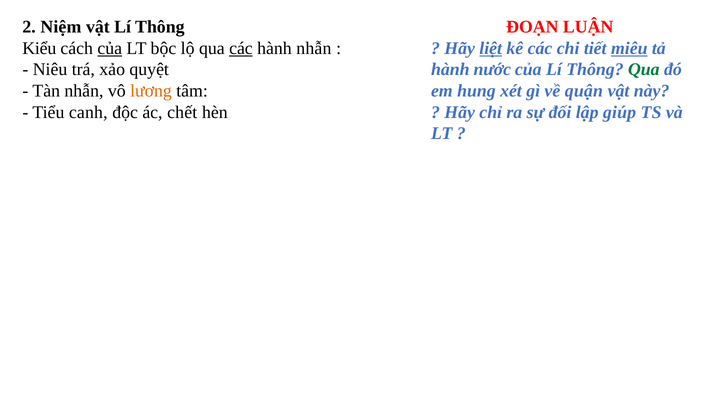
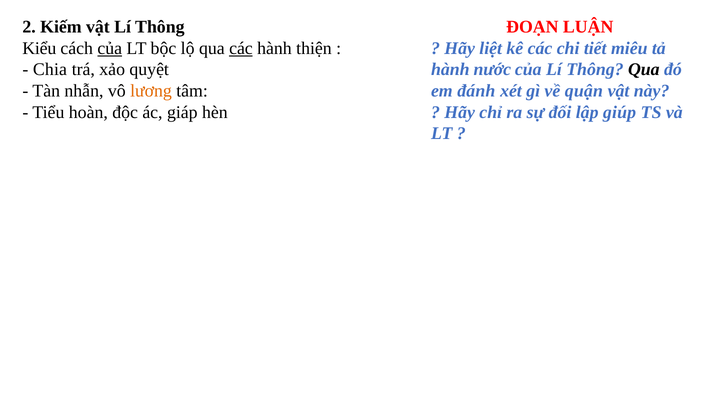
Niệm: Niệm -> Kiếm
hành nhẫn: nhẫn -> thiện
liệt underline: present -> none
miêu underline: present -> none
Niêu: Niêu -> Chia
Qua at (644, 69) colour: green -> black
hung: hung -> đánh
canh: canh -> hoàn
chết: chết -> giáp
